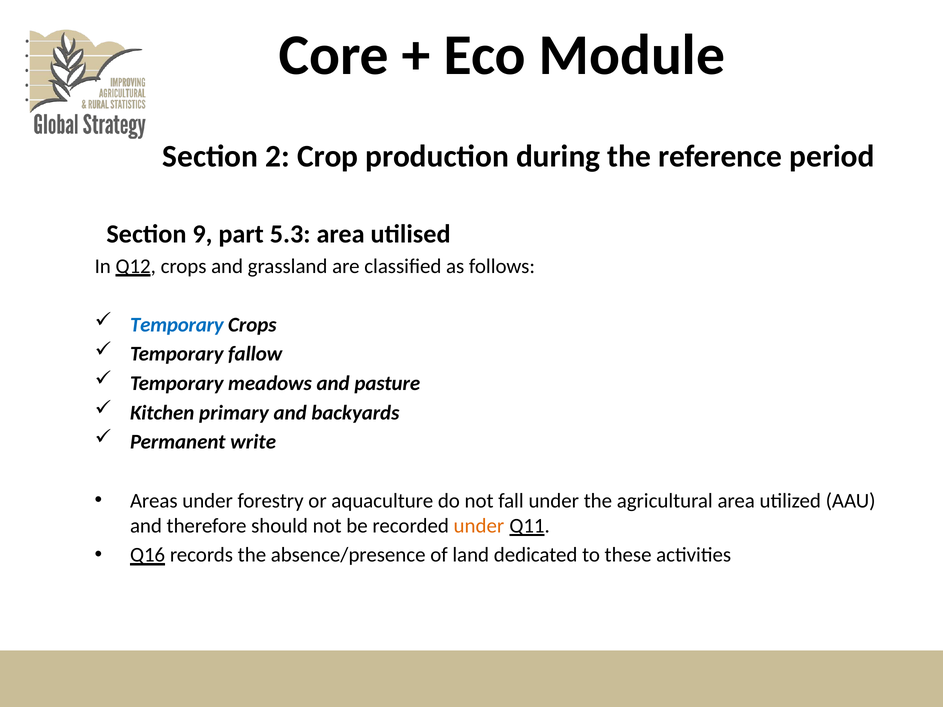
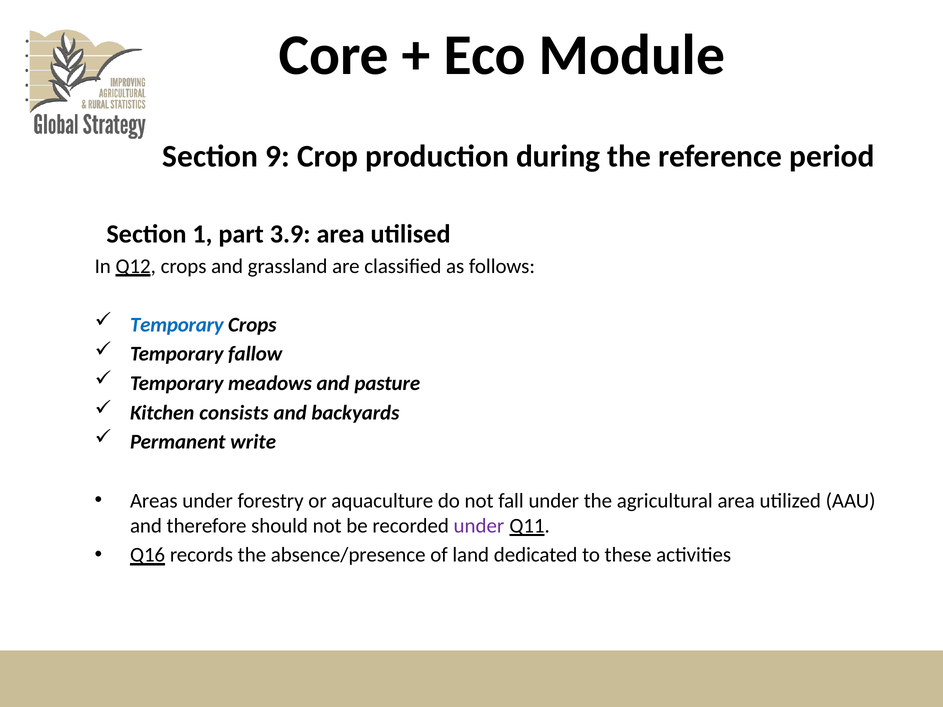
2: 2 -> 9
9: 9 -> 1
5.3: 5.3 -> 3.9
primary: primary -> consists
under at (479, 526) colour: orange -> purple
